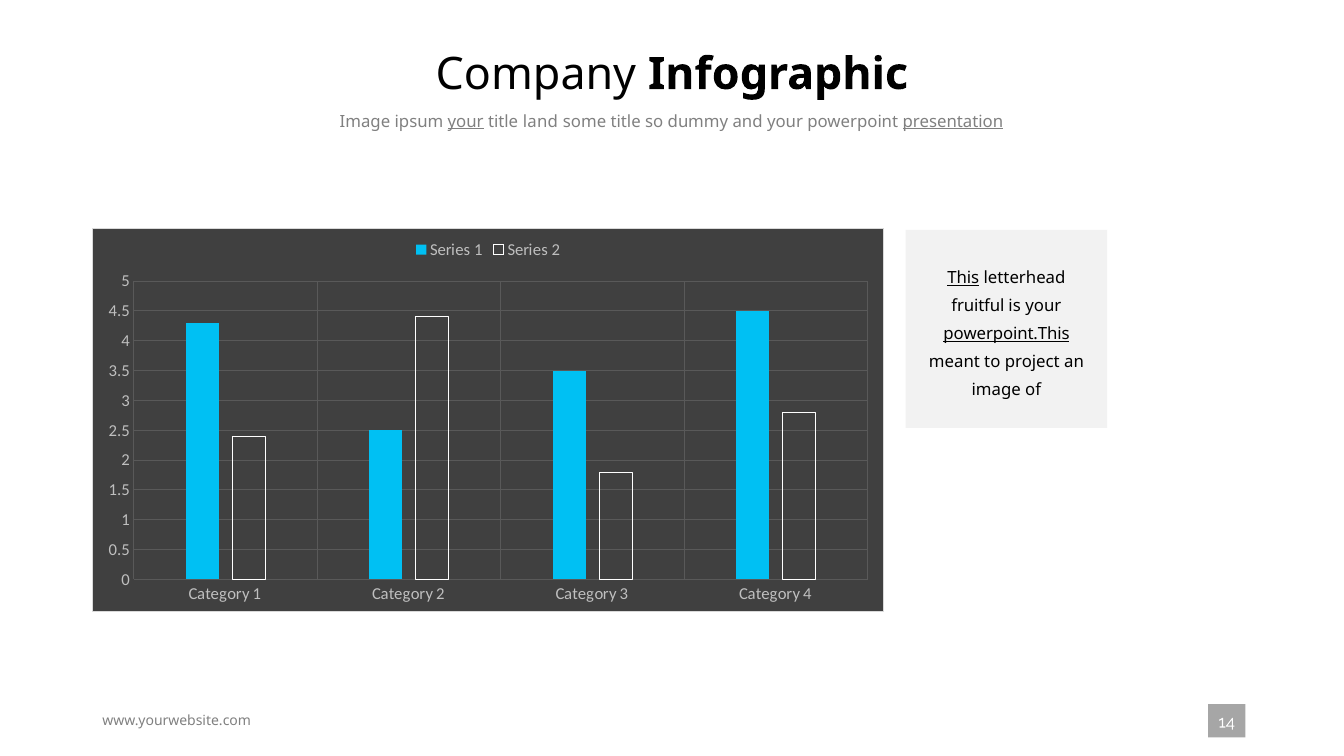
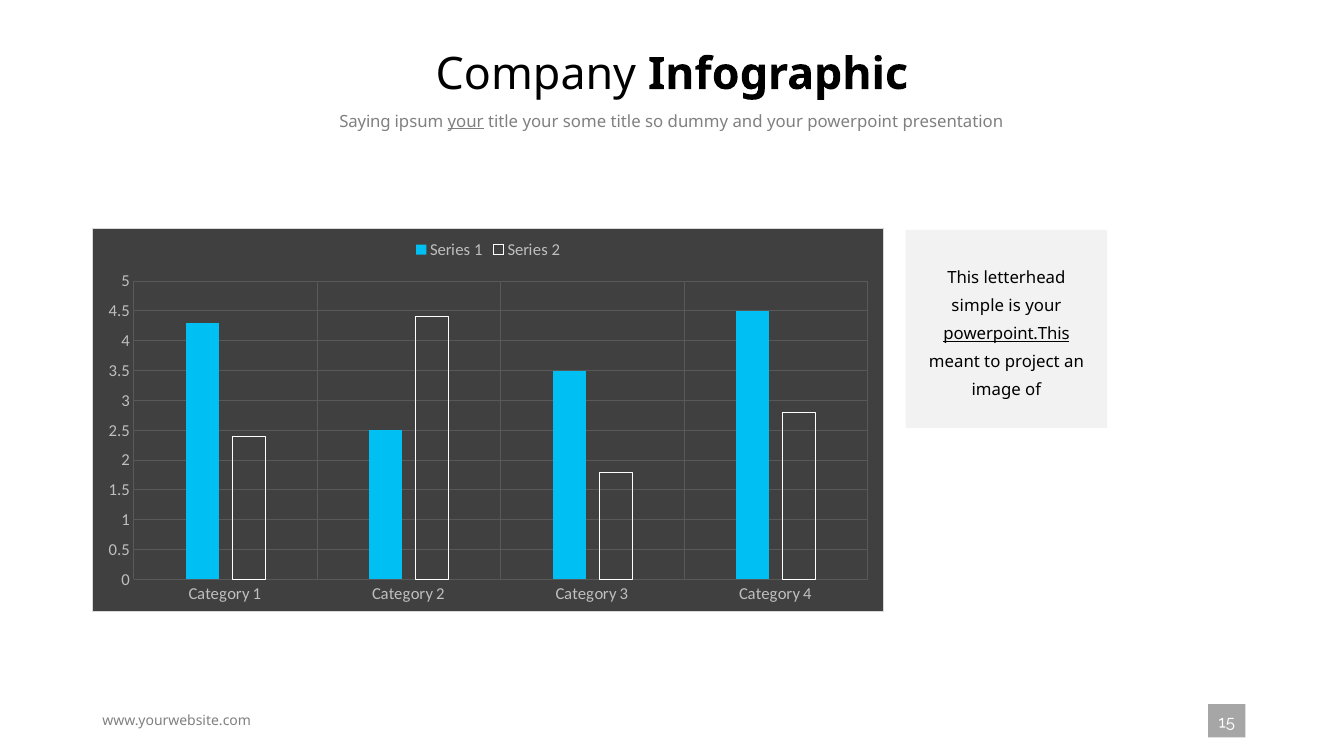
Image at (365, 122): Image -> Saying
title land: land -> your
presentation underline: present -> none
This underline: present -> none
fruitful: fruitful -> simple
14: 14 -> 15
